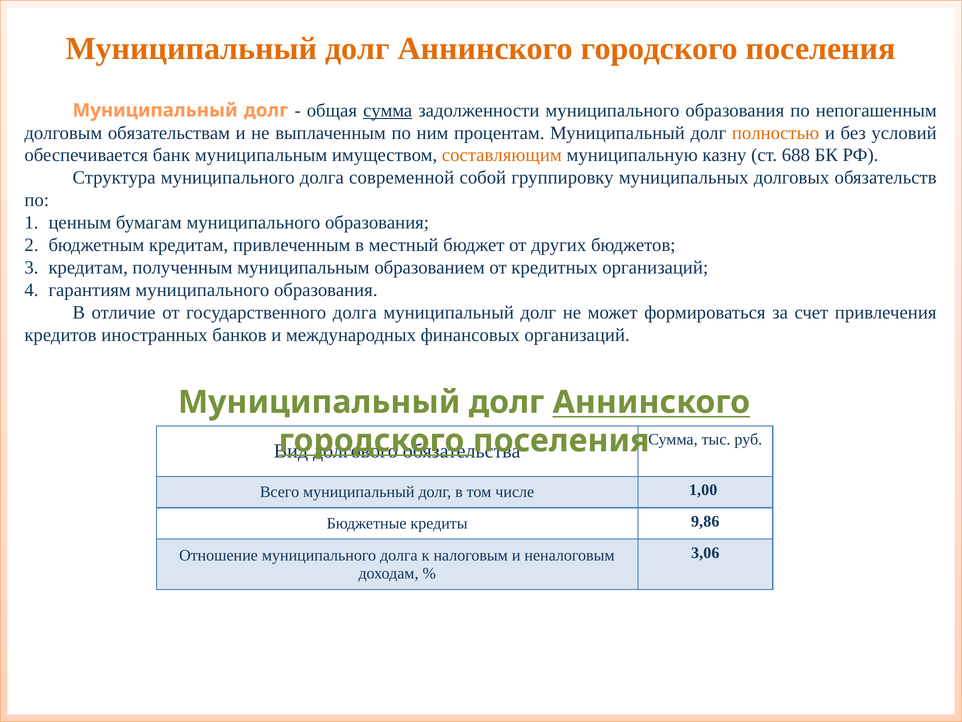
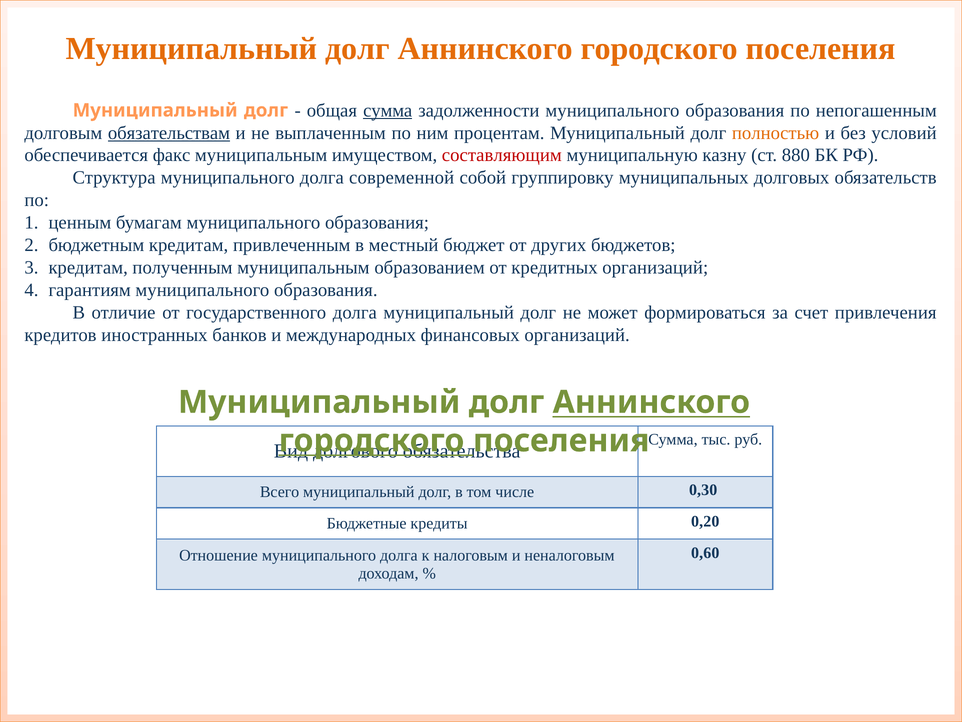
обязательствам underline: none -> present
банк: банк -> факс
составляющим colour: orange -> red
688: 688 -> 880
1,00: 1,00 -> 0,30
9,86: 9,86 -> 0,20
3,06: 3,06 -> 0,60
